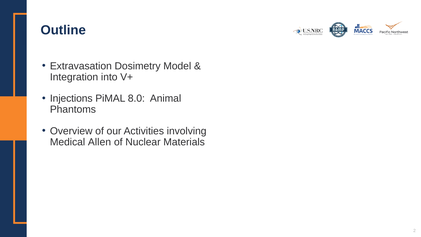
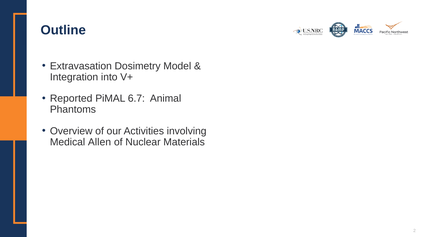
Injections: Injections -> Reported
8.0: 8.0 -> 6.7
